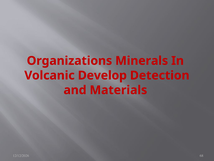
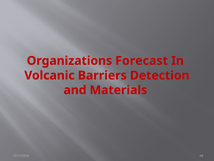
Minerals: Minerals -> Forecast
Develop: Develop -> Barriers
